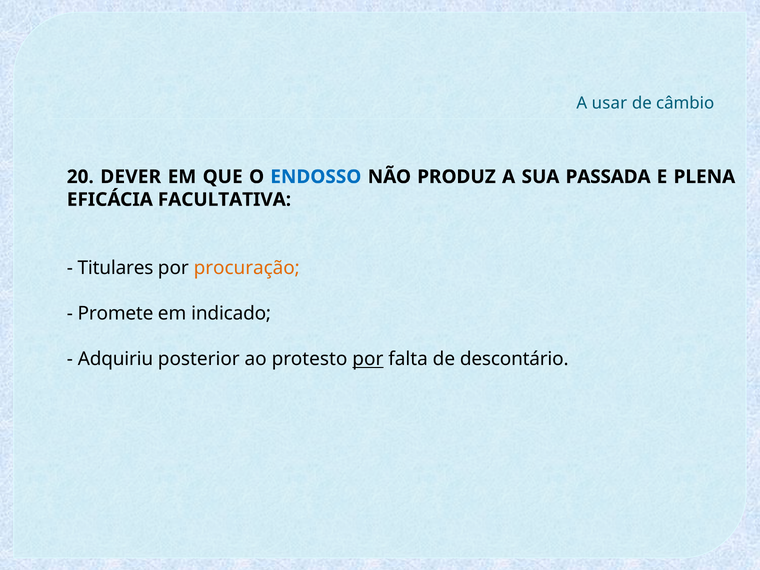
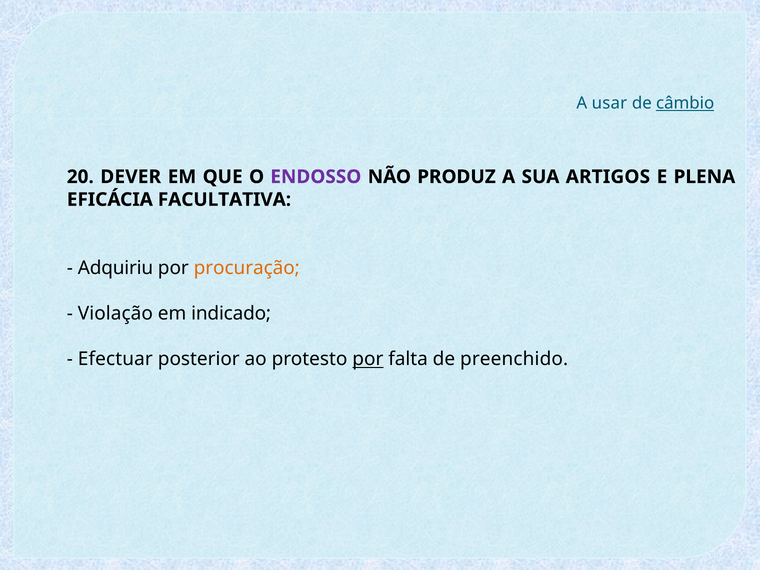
câmbio underline: none -> present
ENDOSSO colour: blue -> purple
PASSADA: PASSADA -> ARTIGOS
Titulares: Titulares -> Adquiriu
Promete: Promete -> Violação
Adquiriu: Adquiriu -> Efectuar
descontário: descontário -> preenchido
